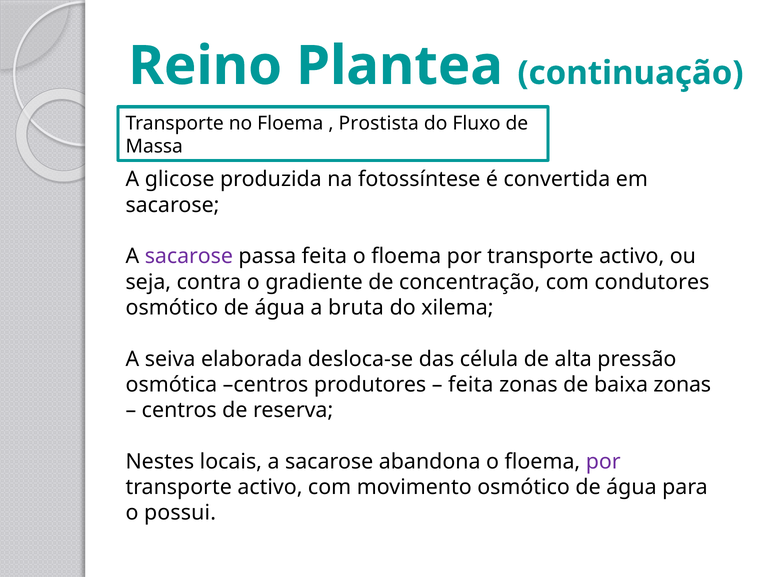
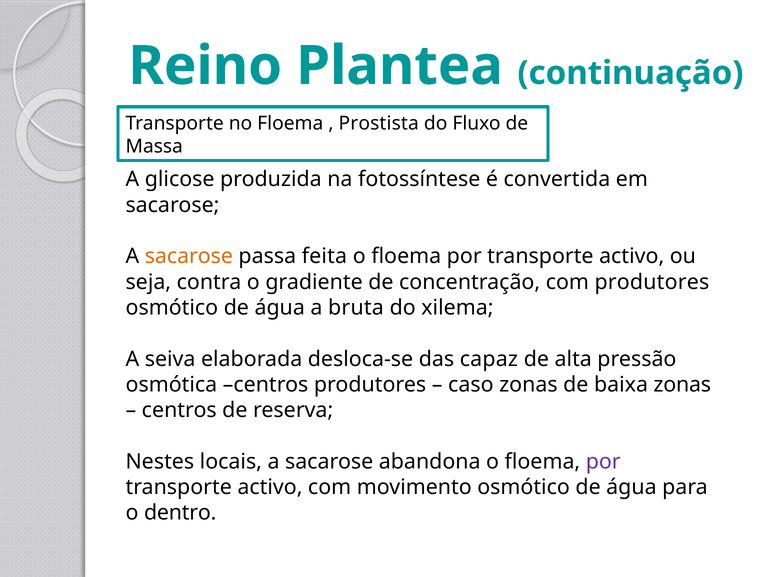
sacarose at (189, 256) colour: purple -> orange
com condutores: condutores -> produtores
célula: célula -> capaz
feita at (471, 384): feita -> caso
possui: possui -> dentro
